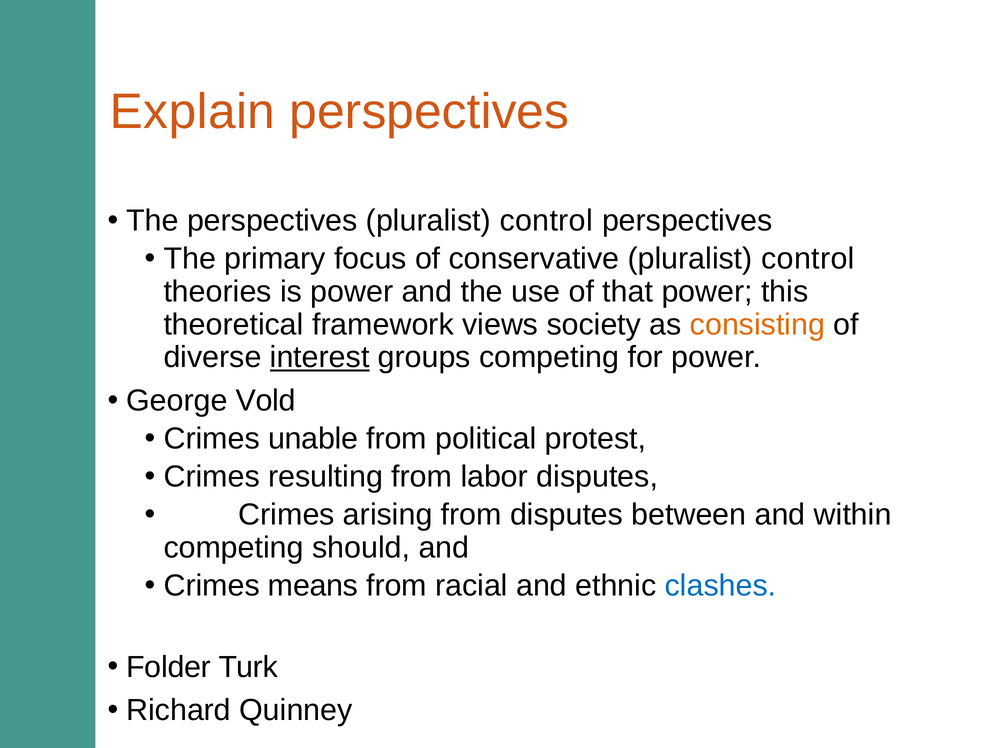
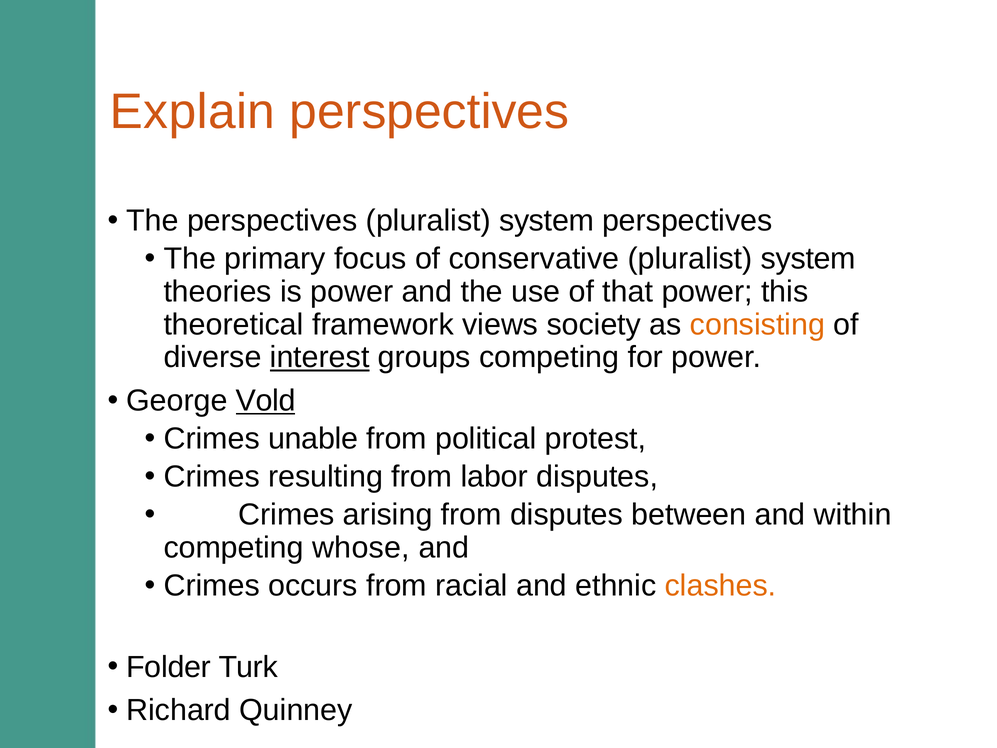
control at (546, 221): control -> system
conservative pluralist control: control -> system
Vold underline: none -> present
should: should -> whose
means: means -> occurs
clashes colour: blue -> orange
